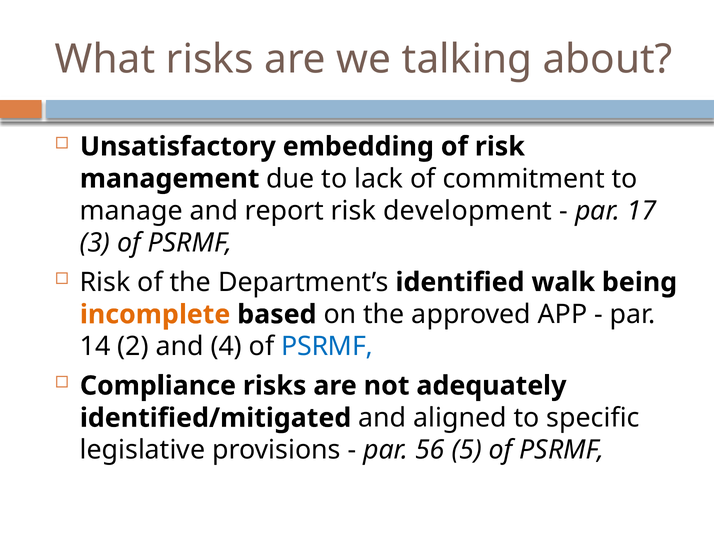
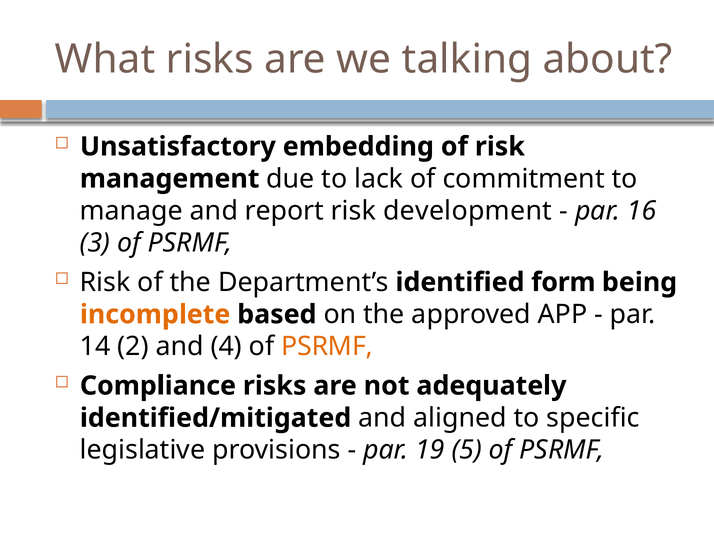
17: 17 -> 16
walk: walk -> form
PSRMF at (327, 346) colour: blue -> orange
56: 56 -> 19
